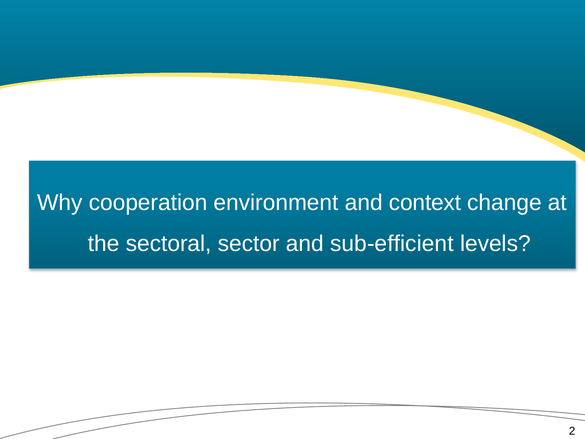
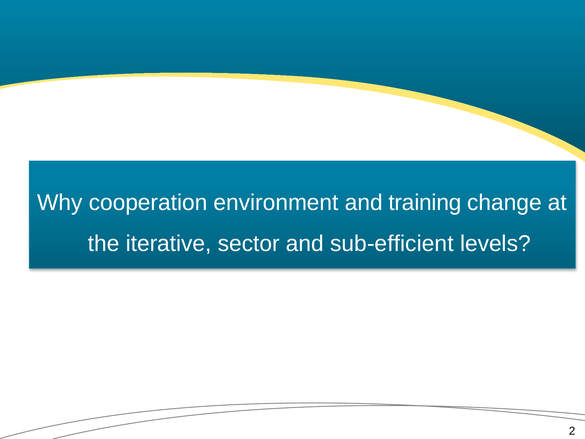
context: context -> training
sectoral: sectoral -> iterative
